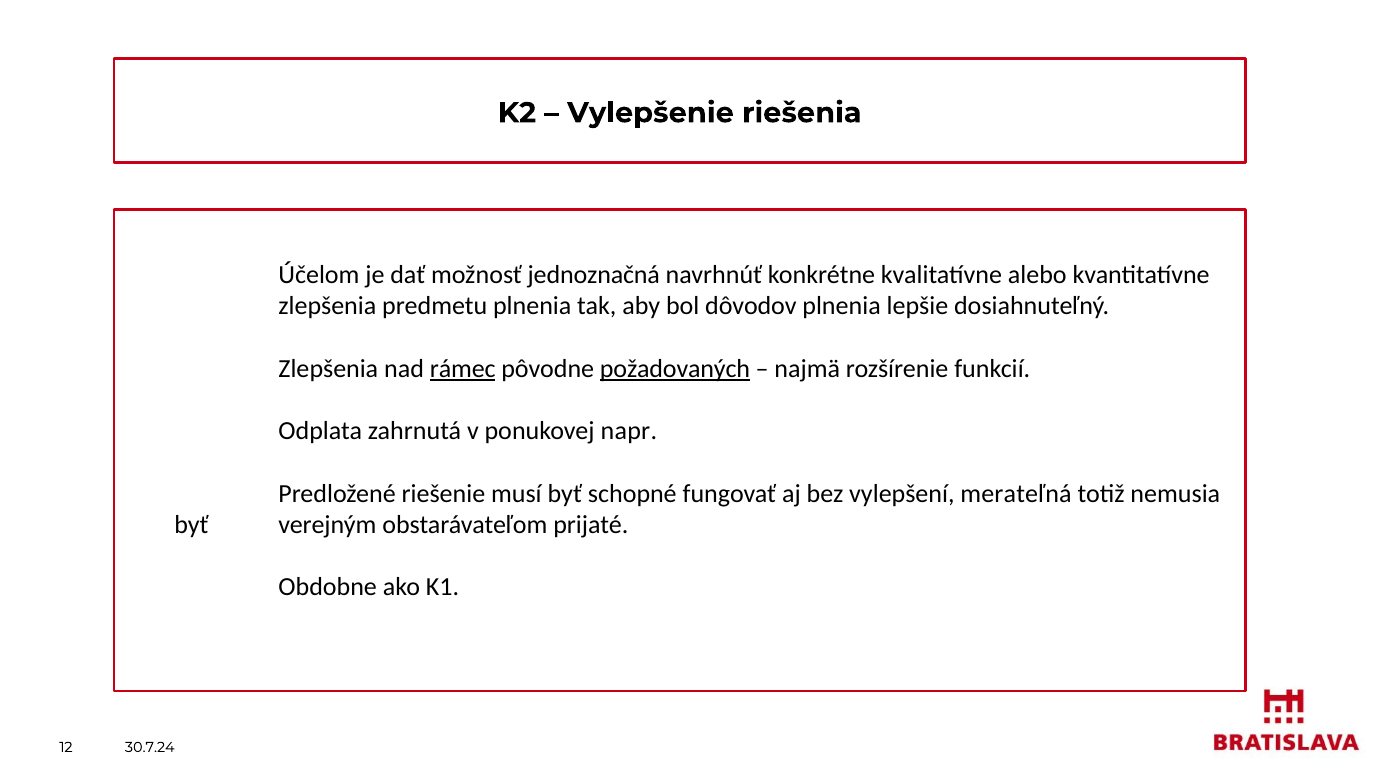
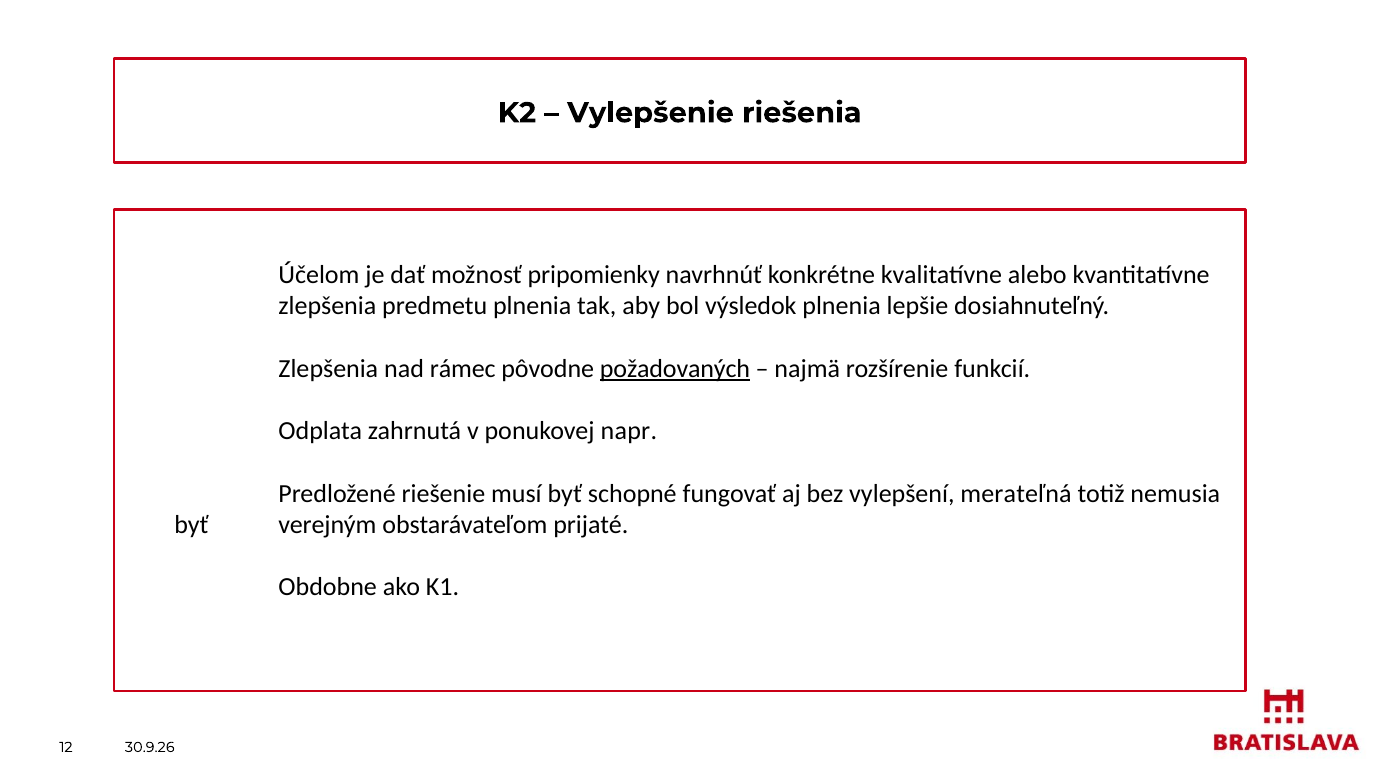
jednoznačná: jednoznačná -> pripomienky
dôvodov: dôvodov -> výsledok
rámec underline: present -> none
30.7.24: 30.7.24 -> 30.9.26
